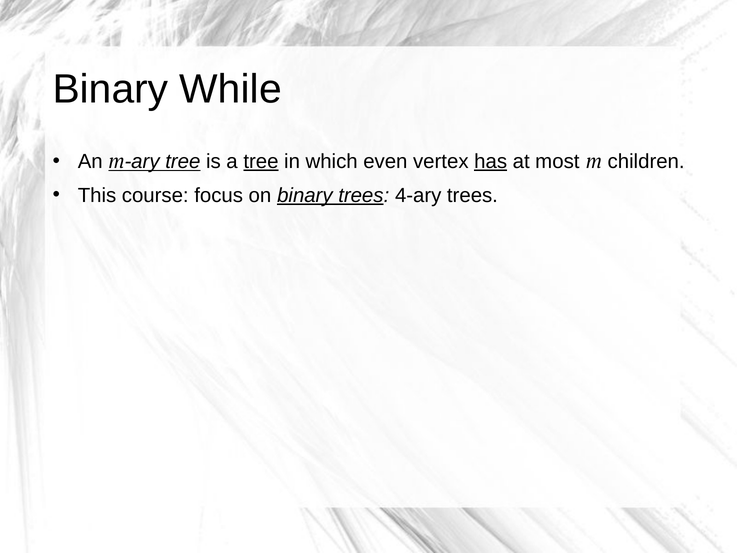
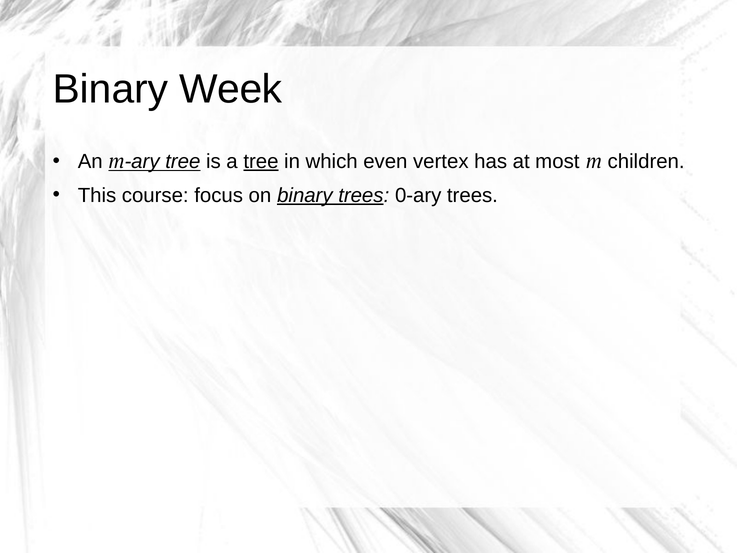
While: While -> Week
has underline: present -> none
4-ary: 4-ary -> 0-ary
